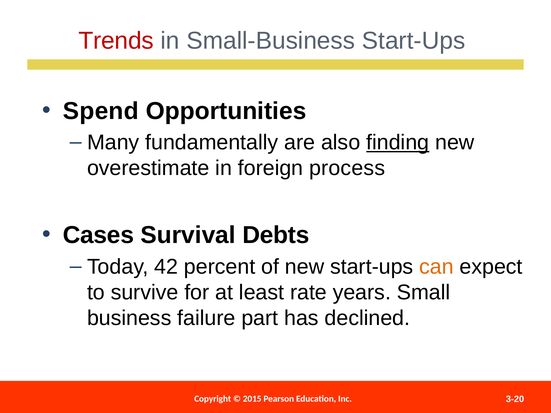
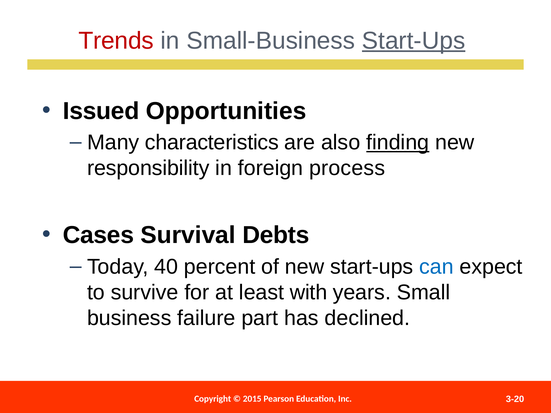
Start-Ups at (414, 41) underline: none -> present
Spend: Spend -> Issued
fundamentally: fundamentally -> characteristics
overestimate: overestimate -> responsibility
42: 42 -> 40
can colour: orange -> blue
rate: rate -> with
